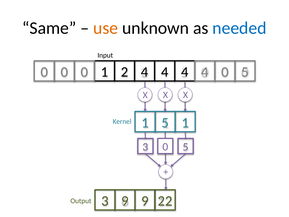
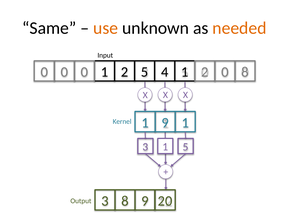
needed colour: blue -> orange
2 4: 4 -> 5
4 at (185, 72): 4 -> 1
0 4: 4 -> 2
5 at (245, 72): 5 -> 8
1 5: 5 -> 9
3 0: 0 -> 1
3 9: 9 -> 8
22: 22 -> 20
